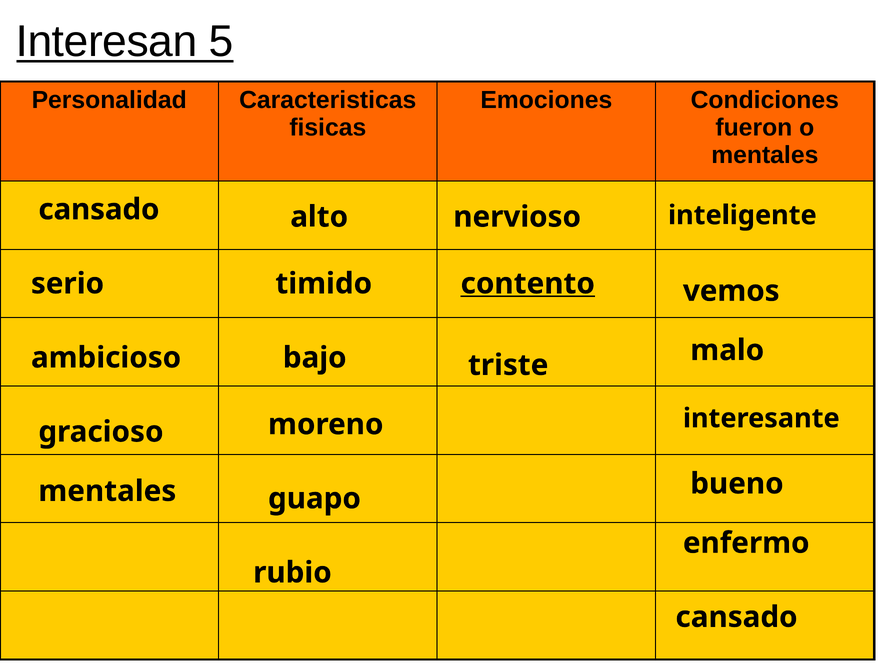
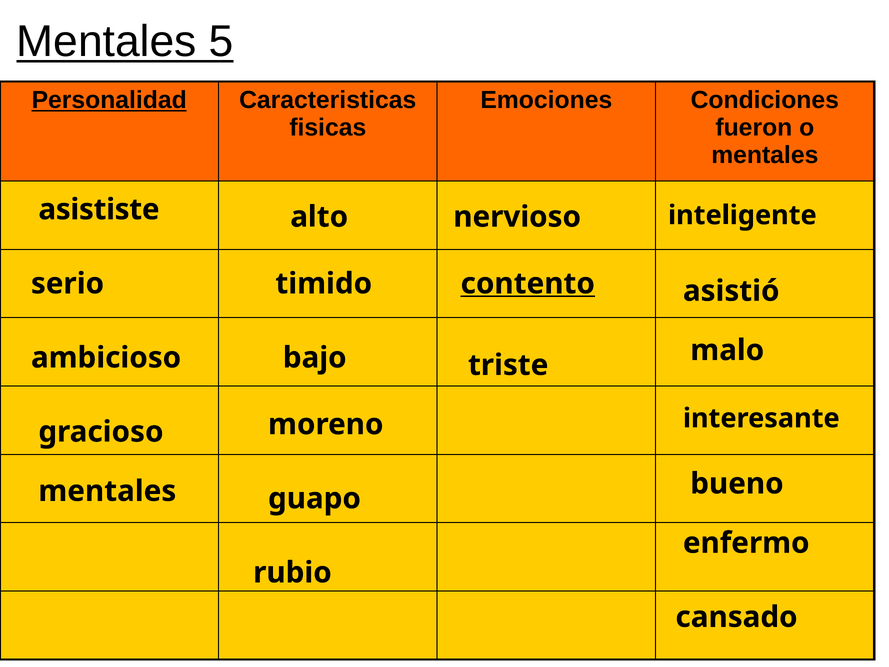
Interesan at (107, 42): Interesan -> Mentales
Personalidad underline: none -> present
cansado at (99, 209): cansado -> asististe
vemos: vemos -> asistió
